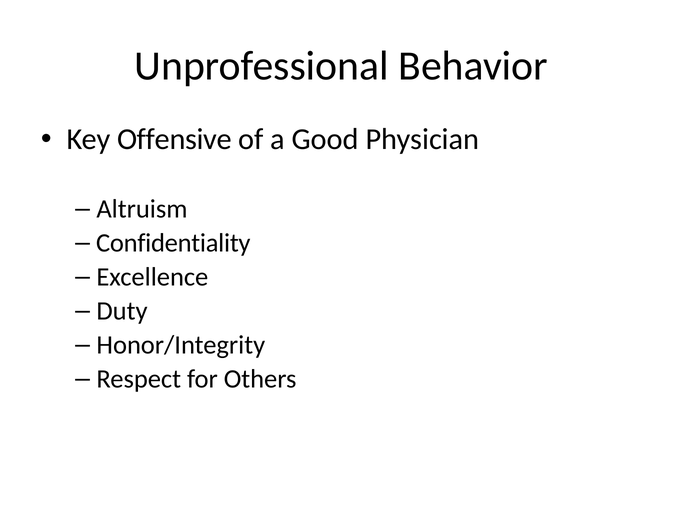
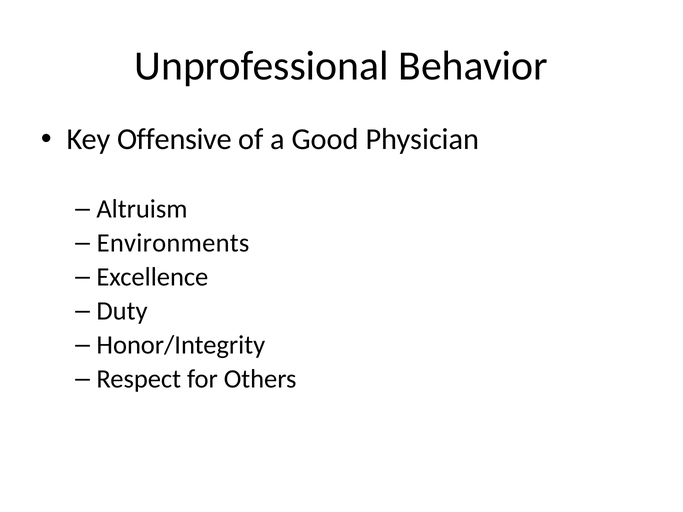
Confidentiality: Confidentiality -> Environments
